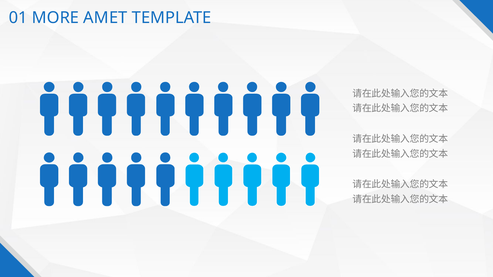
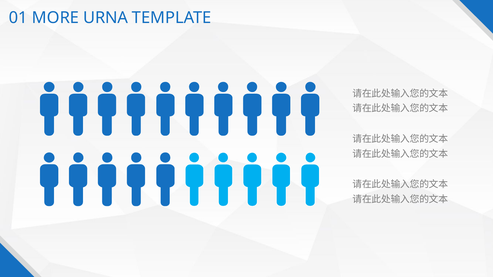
AMET: AMET -> URNA
